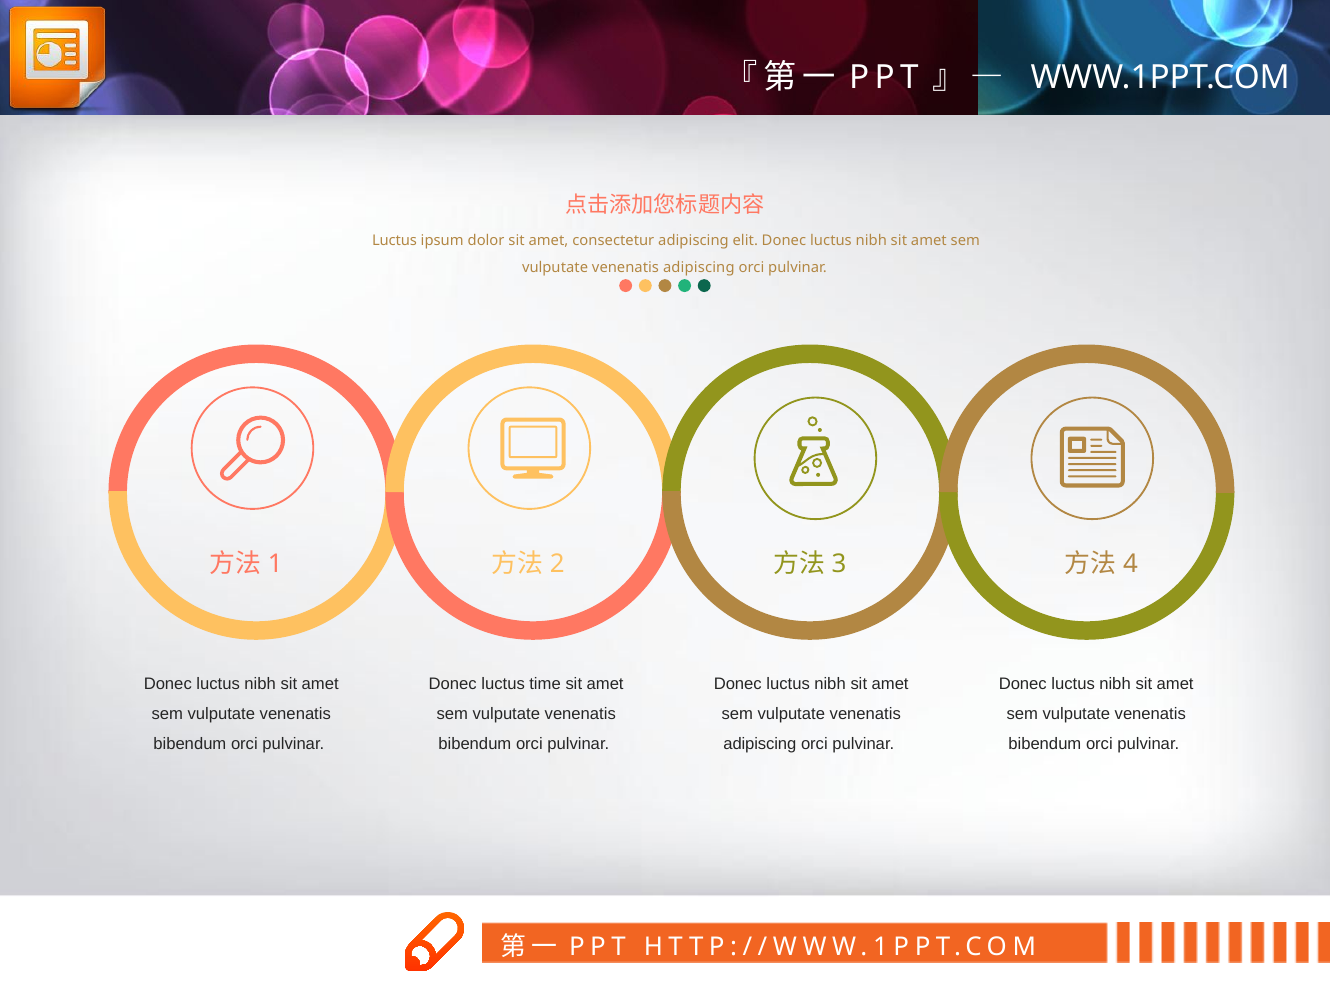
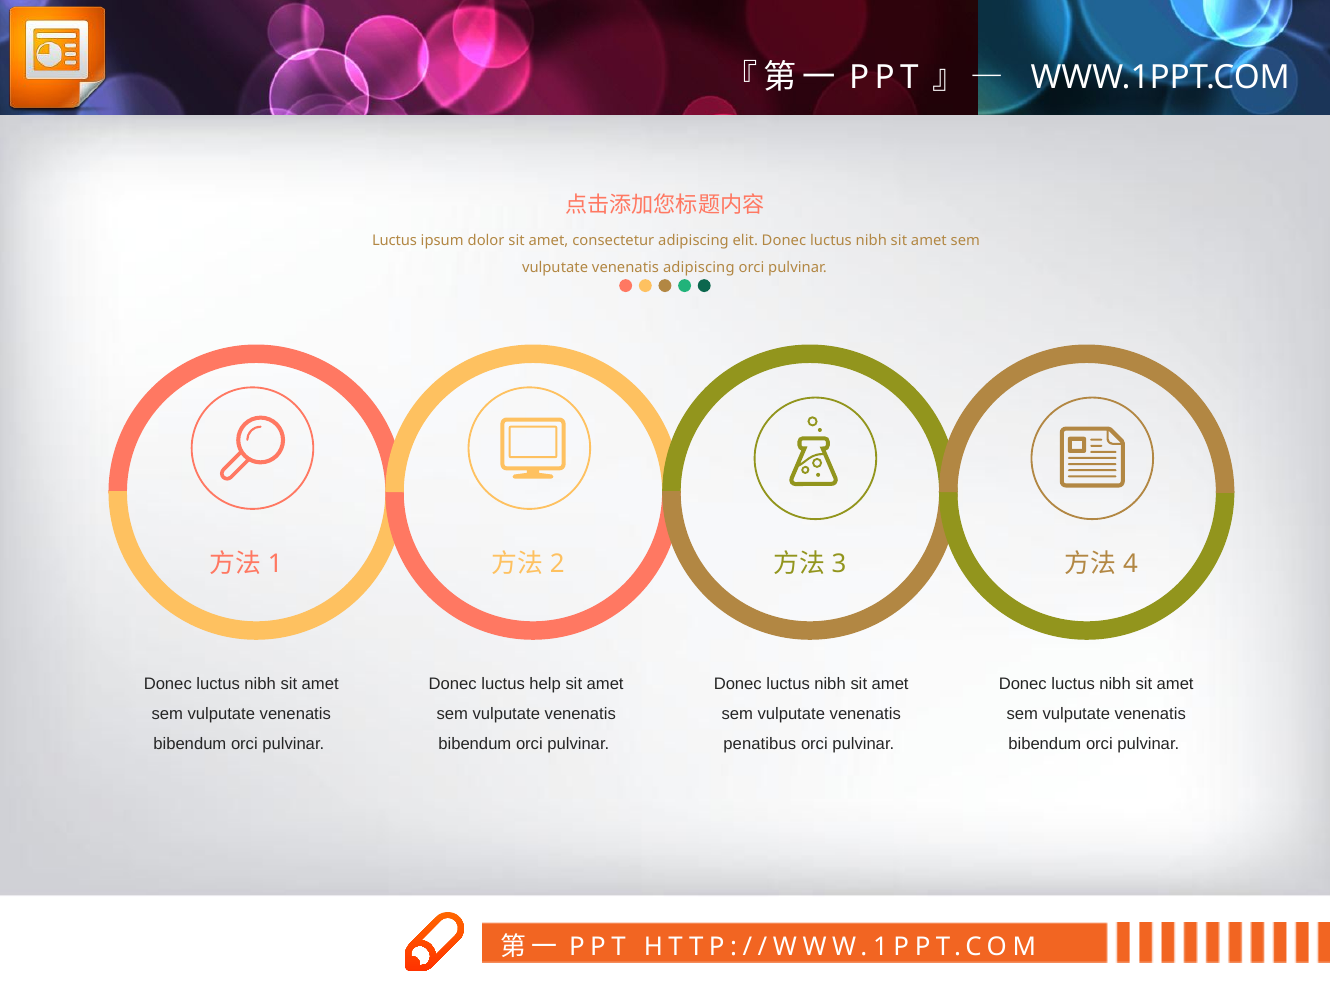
time: time -> help
adipiscing at (760, 744): adipiscing -> penatibus
